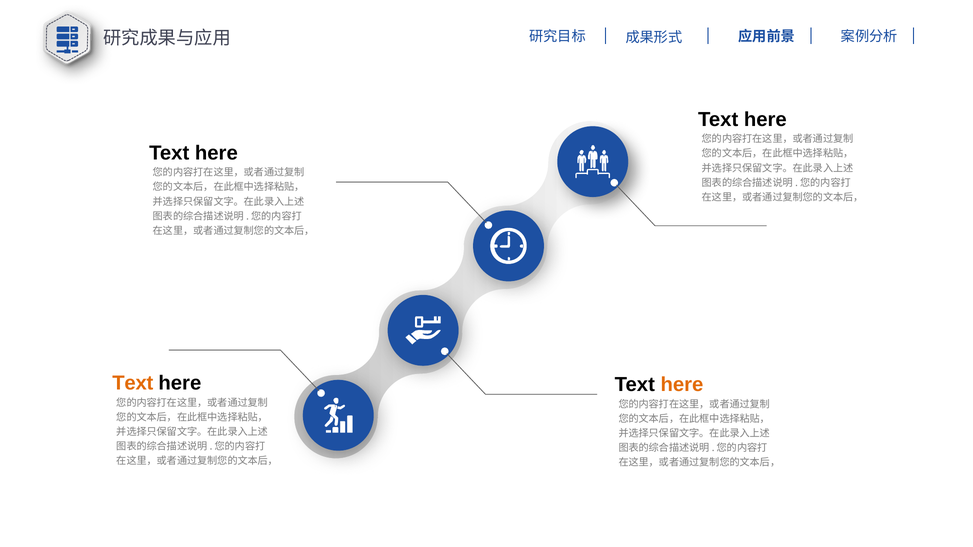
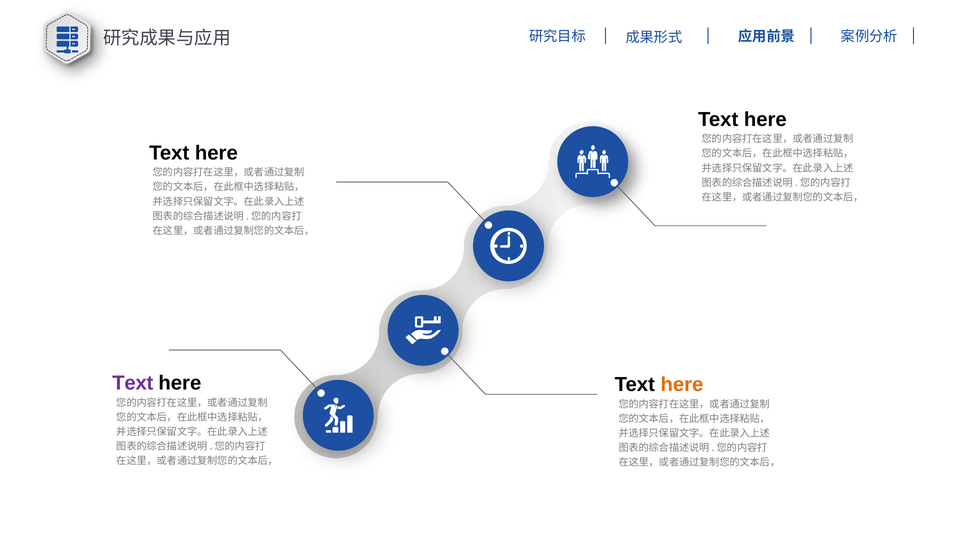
Text at (133, 383) colour: orange -> purple
